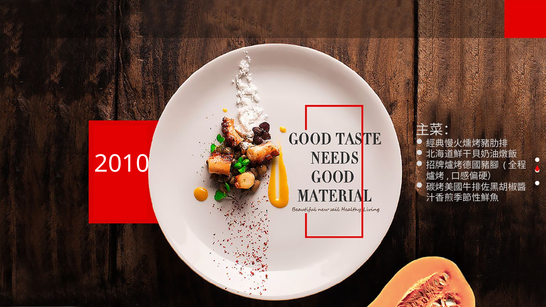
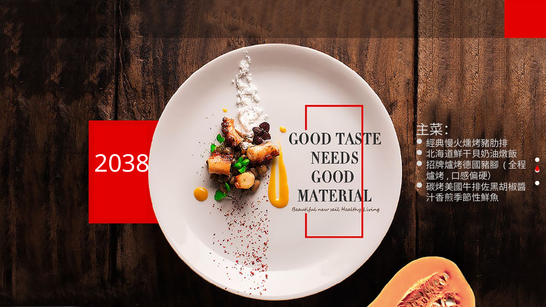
2010: 2010 -> 2038
